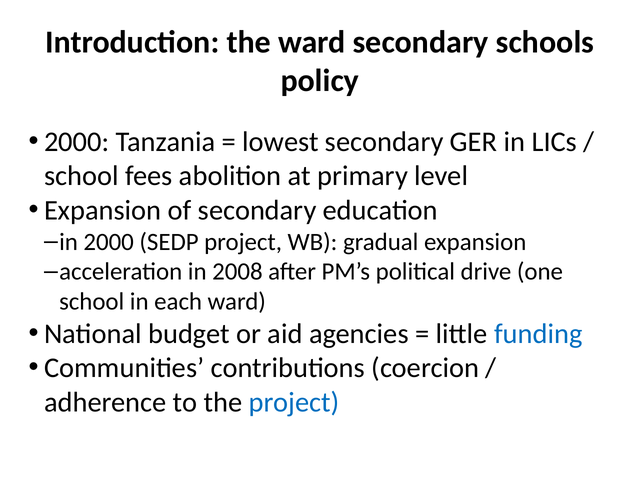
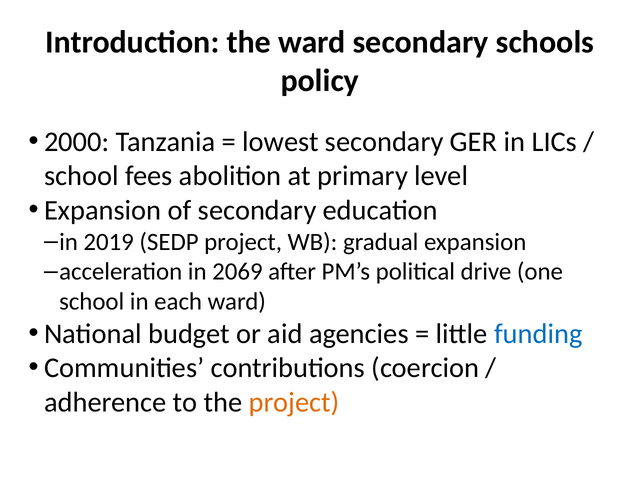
in 2000: 2000 -> 2019
2008: 2008 -> 2069
project at (294, 402) colour: blue -> orange
